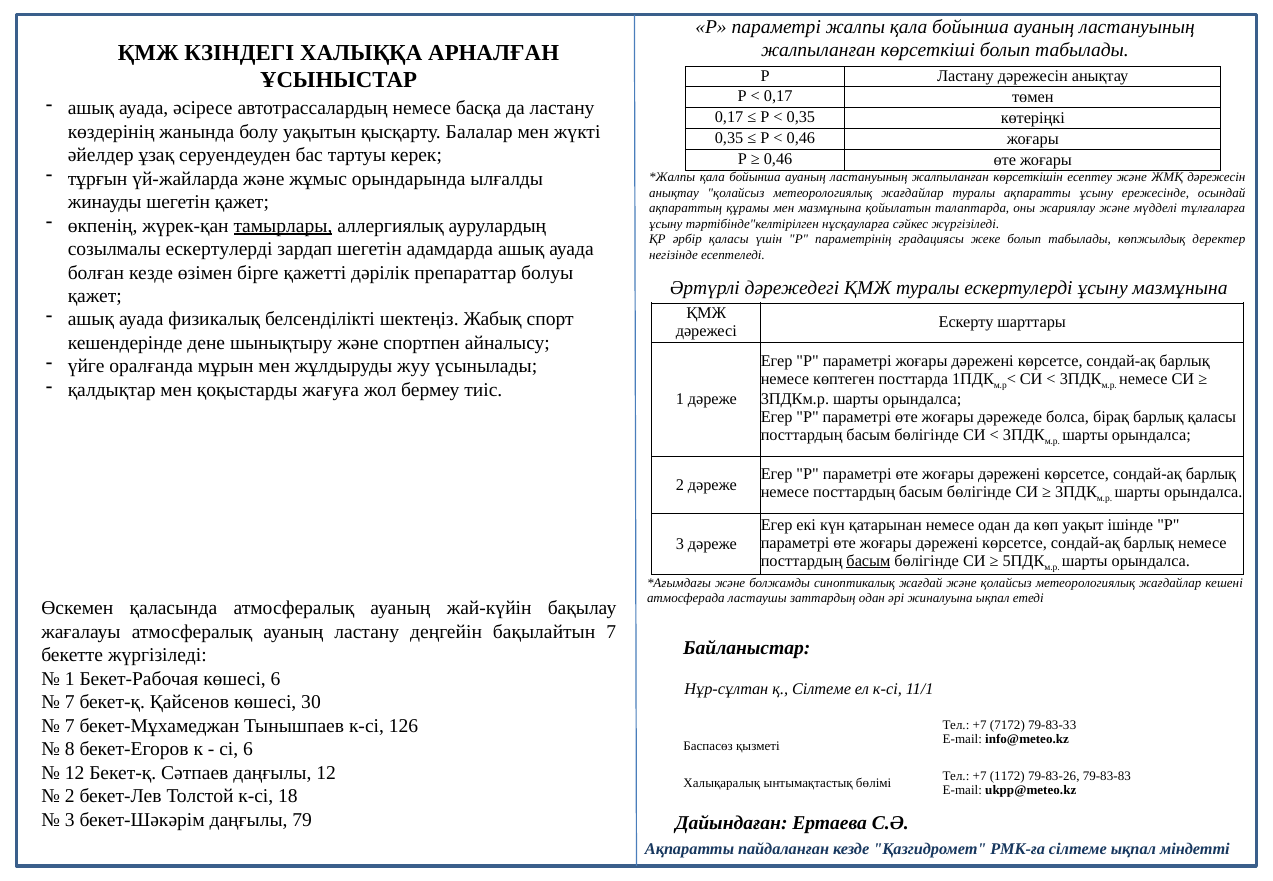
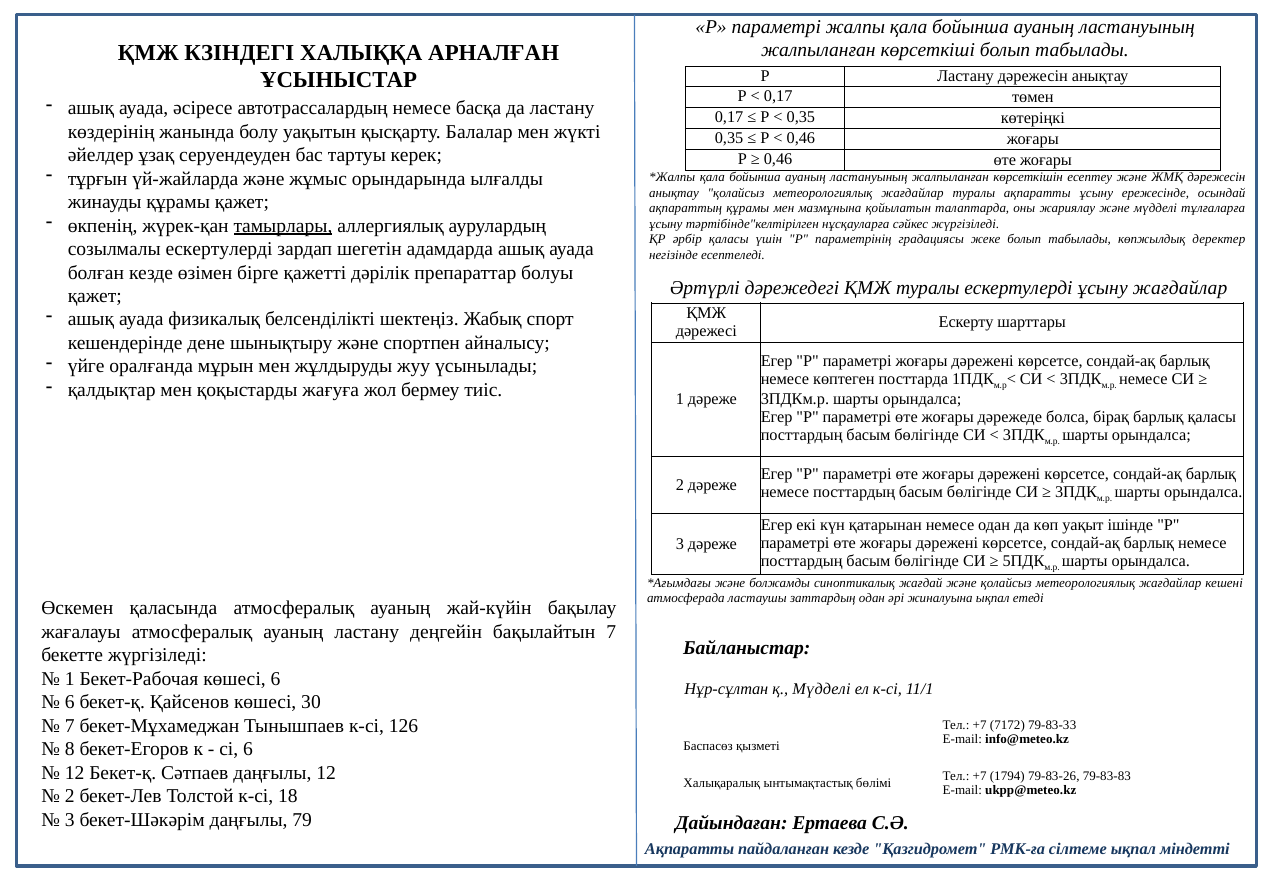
жинауды шегетін: шегетін -> құрамы
ұсыну мазмұнына: мазмұнына -> жағдайлар
басым at (868, 561) underline: present -> none
қ Сілтеме: Сілтеме -> Мүдделі
7 at (70, 702): 7 -> 6
1172: 1172 -> 1794
